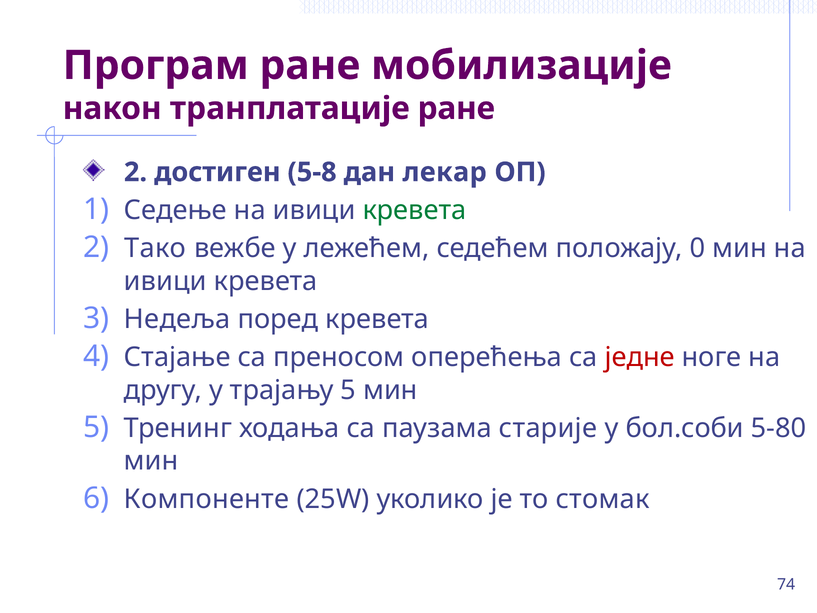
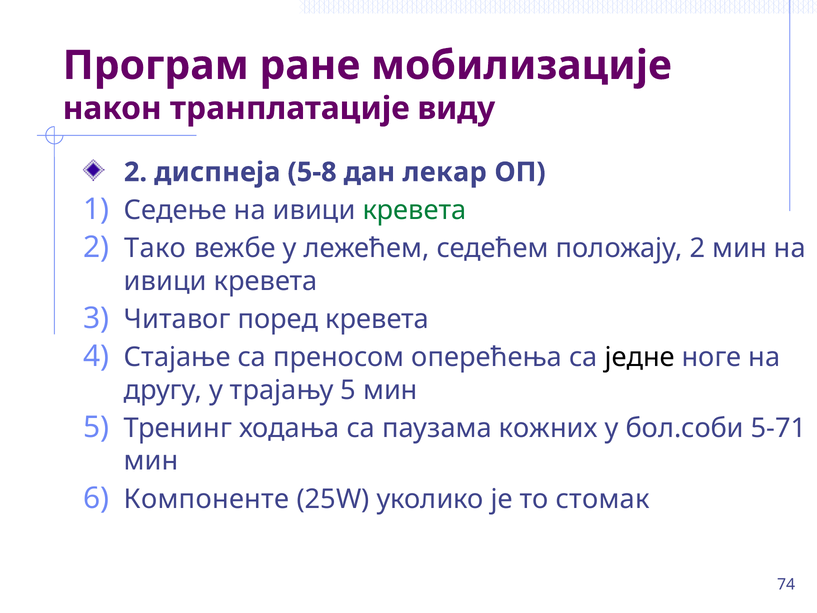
транплатације ране: ране -> виду
достиген: достиген -> диспнеја
положају 0: 0 -> 2
Недеља: Недеља -> Читавог
једне colour: red -> black
старије: старије -> кожних
5-80: 5-80 -> 5-71
